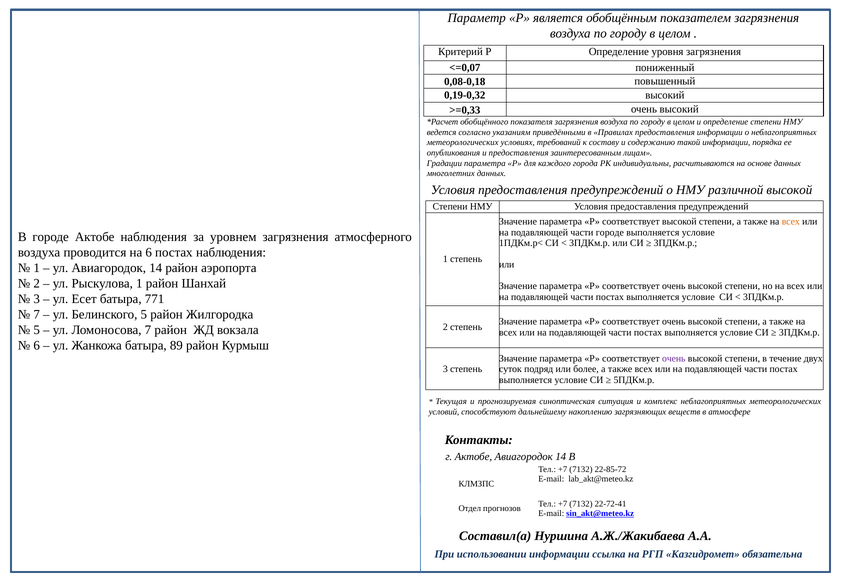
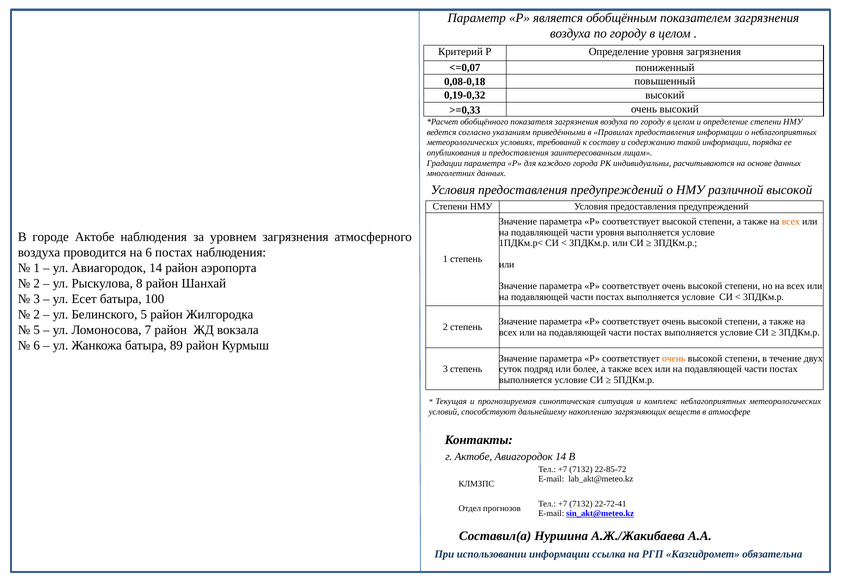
части городе: городе -> уровня
Рыскулова 1: 1 -> 8
771: 771 -> 100
7 at (37, 315): 7 -> 2
очень at (674, 358) colour: purple -> orange
